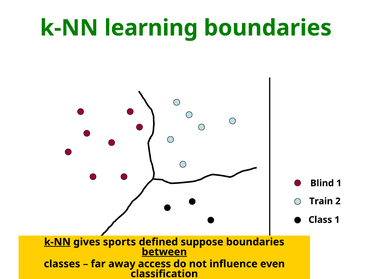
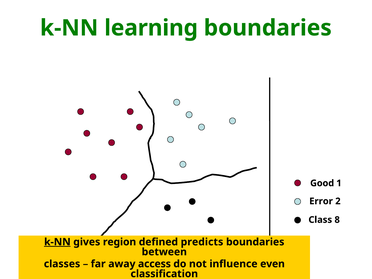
Blind: Blind -> Good
Train: Train -> Error
Class 1: 1 -> 8
sports: sports -> region
suppose: suppose -> predicts
between underline: present -> none
